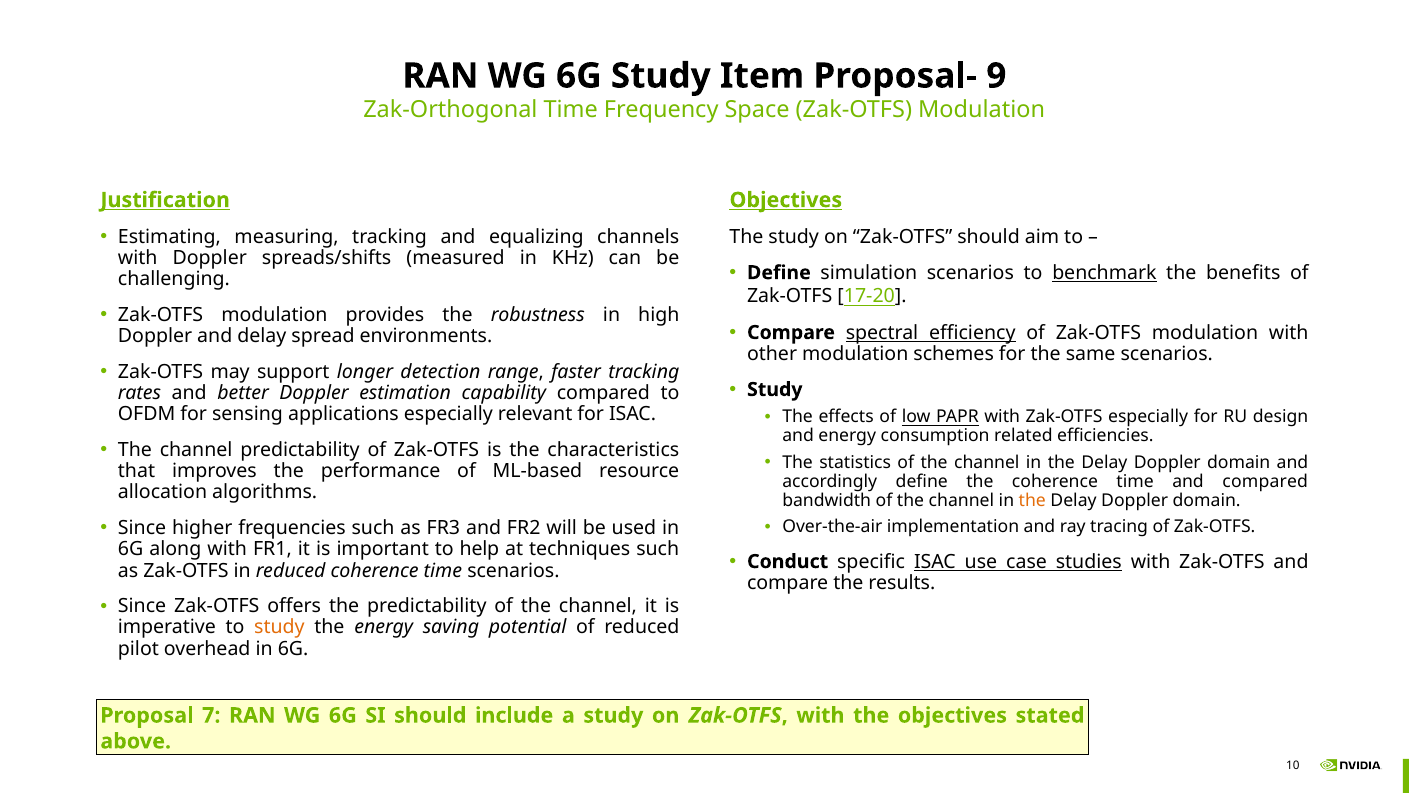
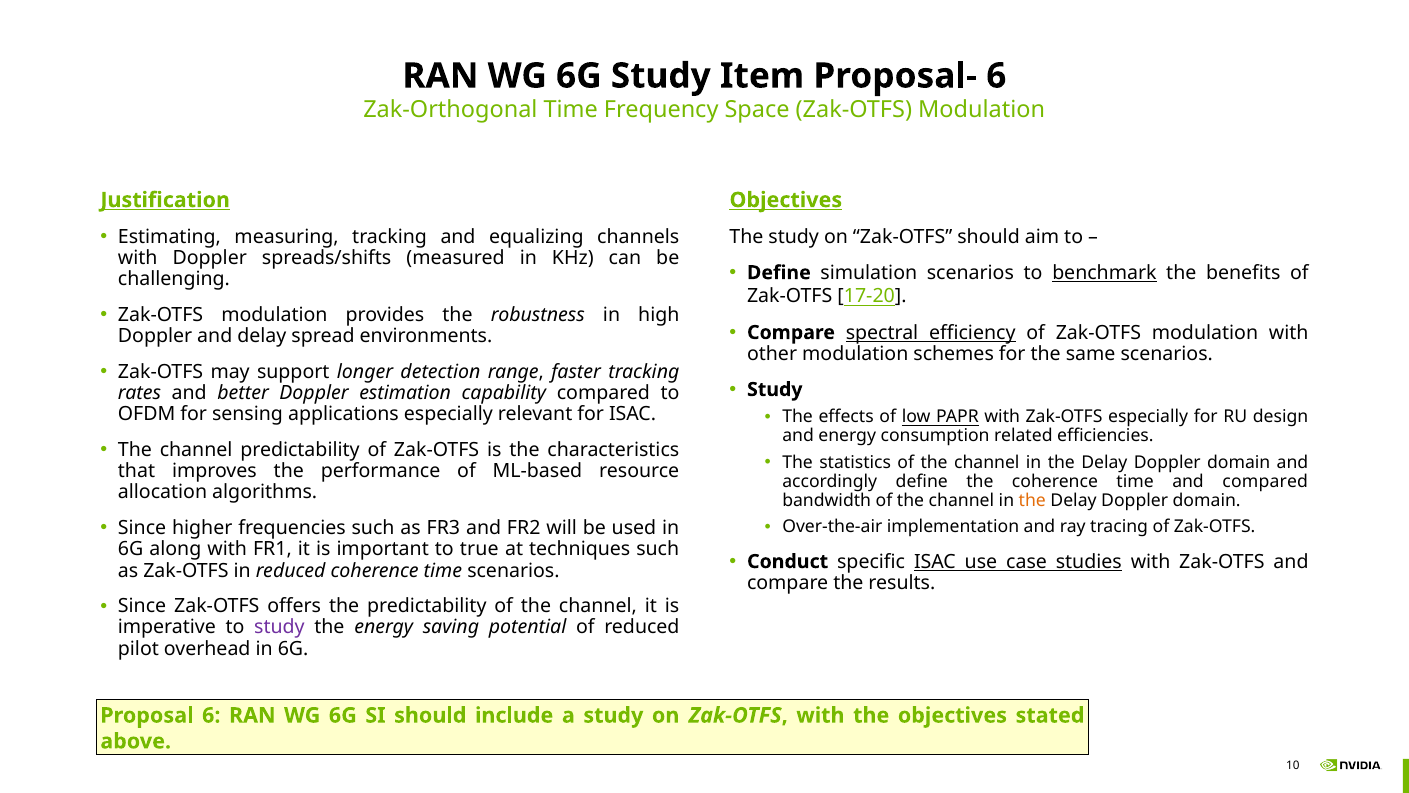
Proposal- 9: 9 -> 6
help: help -> true
study at (279, 627) colour: orange -> purple
Proposal 7: 7 -> 6
